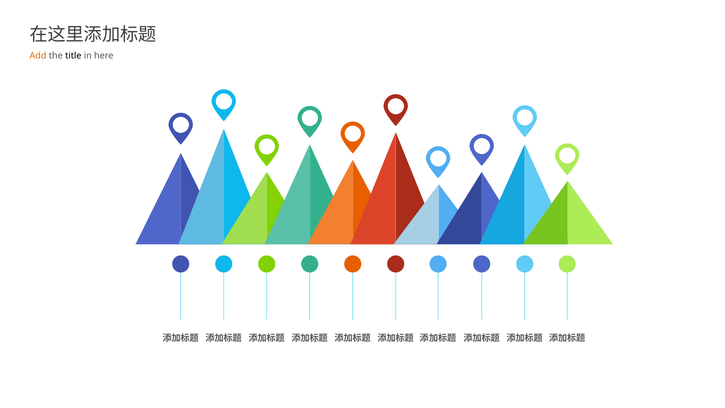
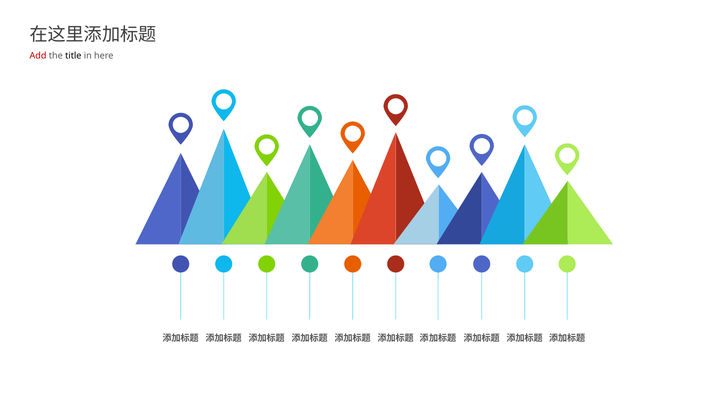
Add colour: orange -> red
